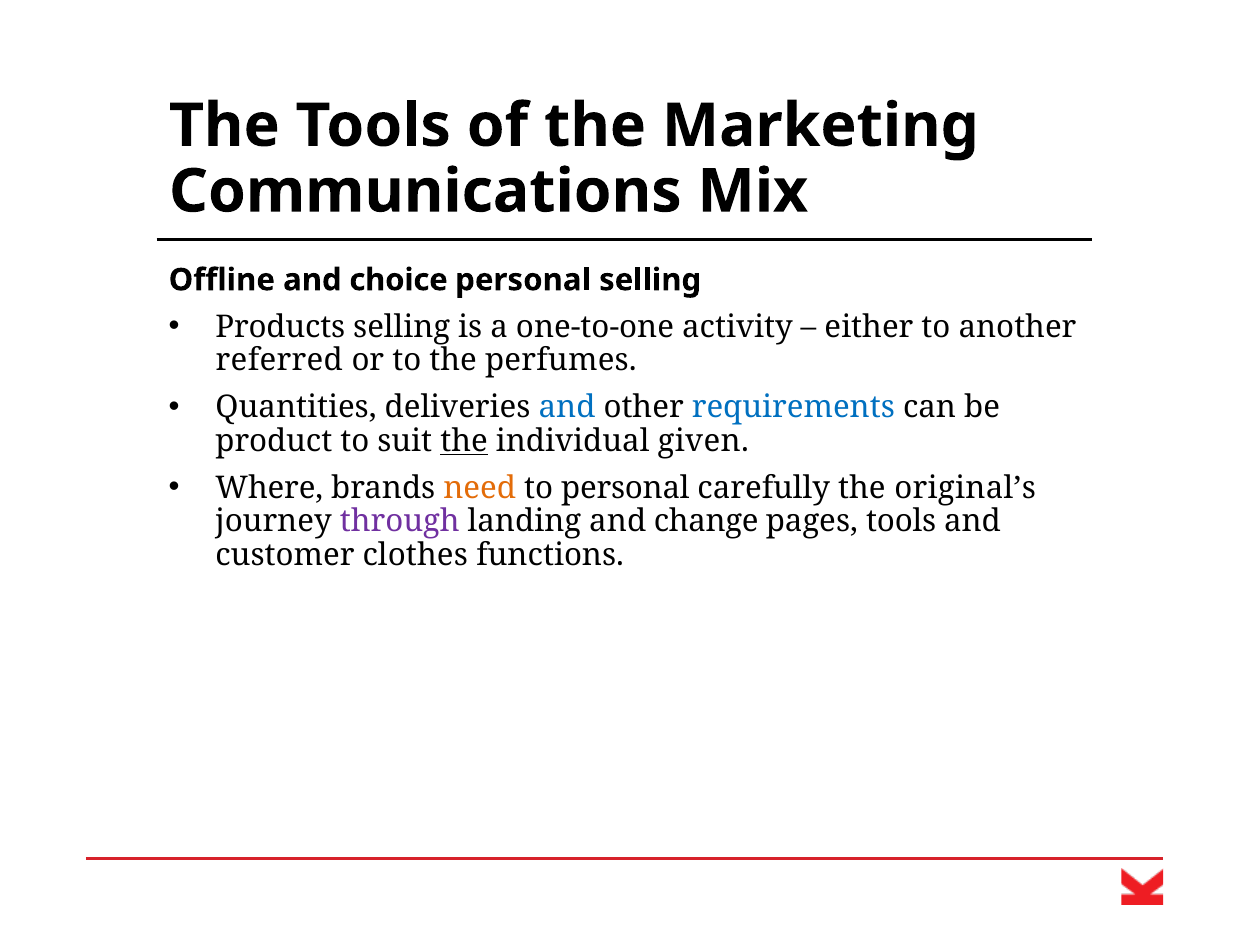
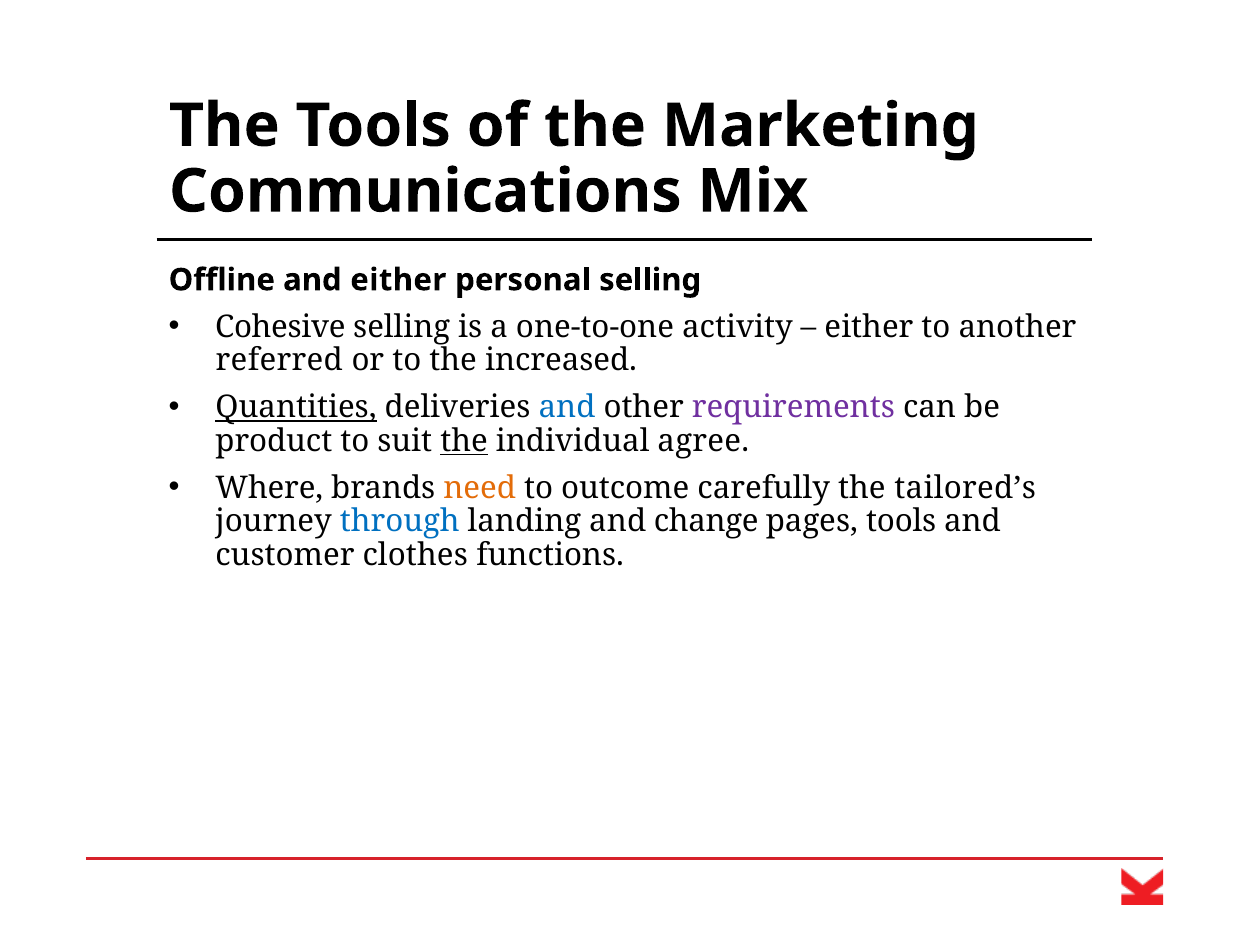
and choice: choice -> either
Products: Products -> Cohesive
perfumes: perfumes -> increased
Quantities underline: none -> present
requirements colour: blue -> purple
given: given -> agree
to personal: personal -> outcome
original’s: original’s -> tailored’s
through colour: purple -> blue
